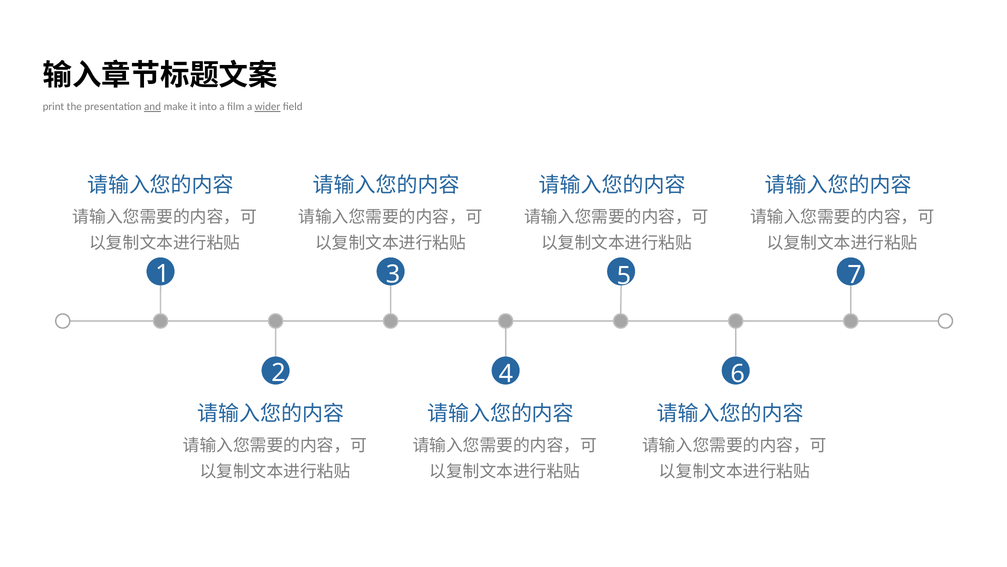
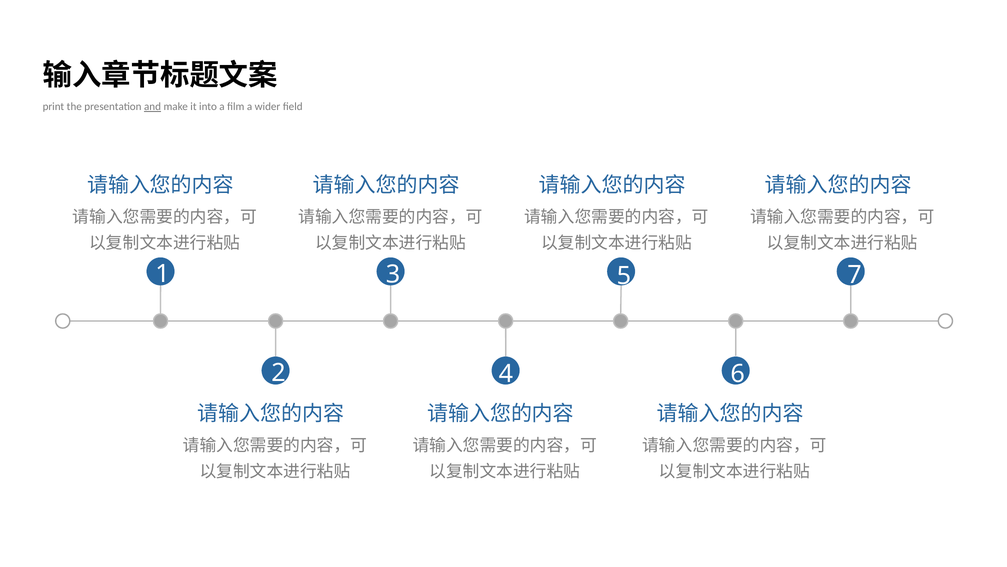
wider underline: present -> none
